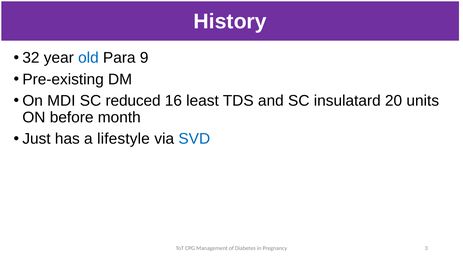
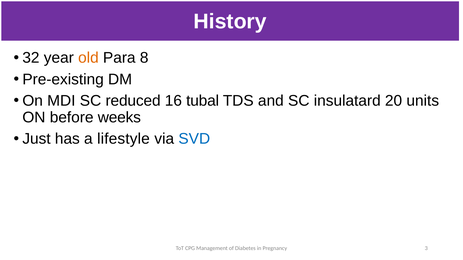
old colour: blue -> orange
9: 9 -> 8
least: least -> tubal
month: month -> weeks
